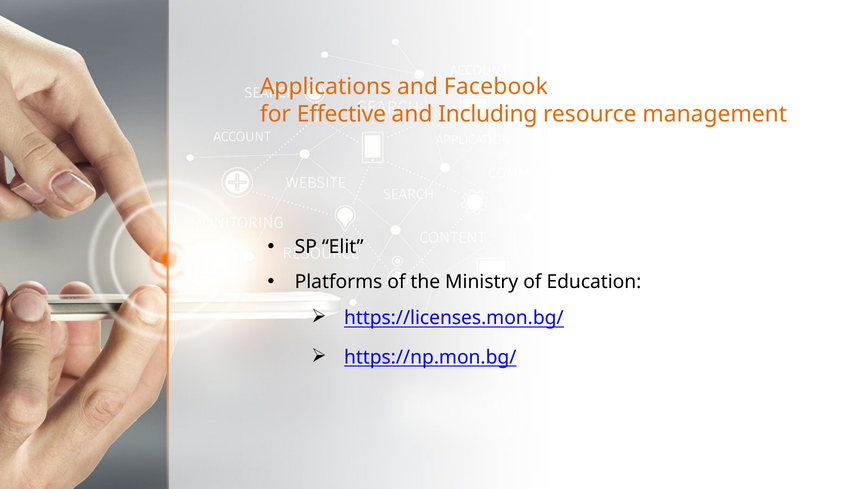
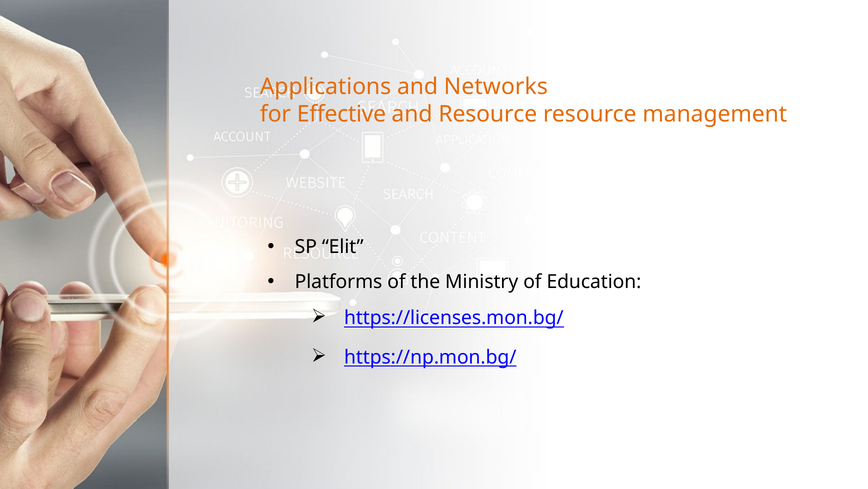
Facebook: Facebook -> Networks
and Including: Including -> Resource
